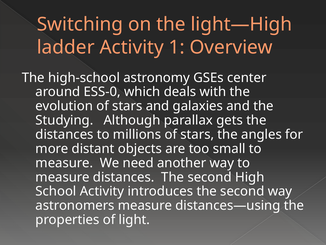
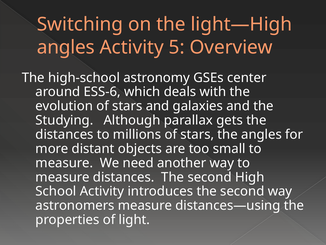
ladder at (66, 47): ladder -> angles
1: 1 -> 5
ESS-0: ESS-0 -> ESS-6
